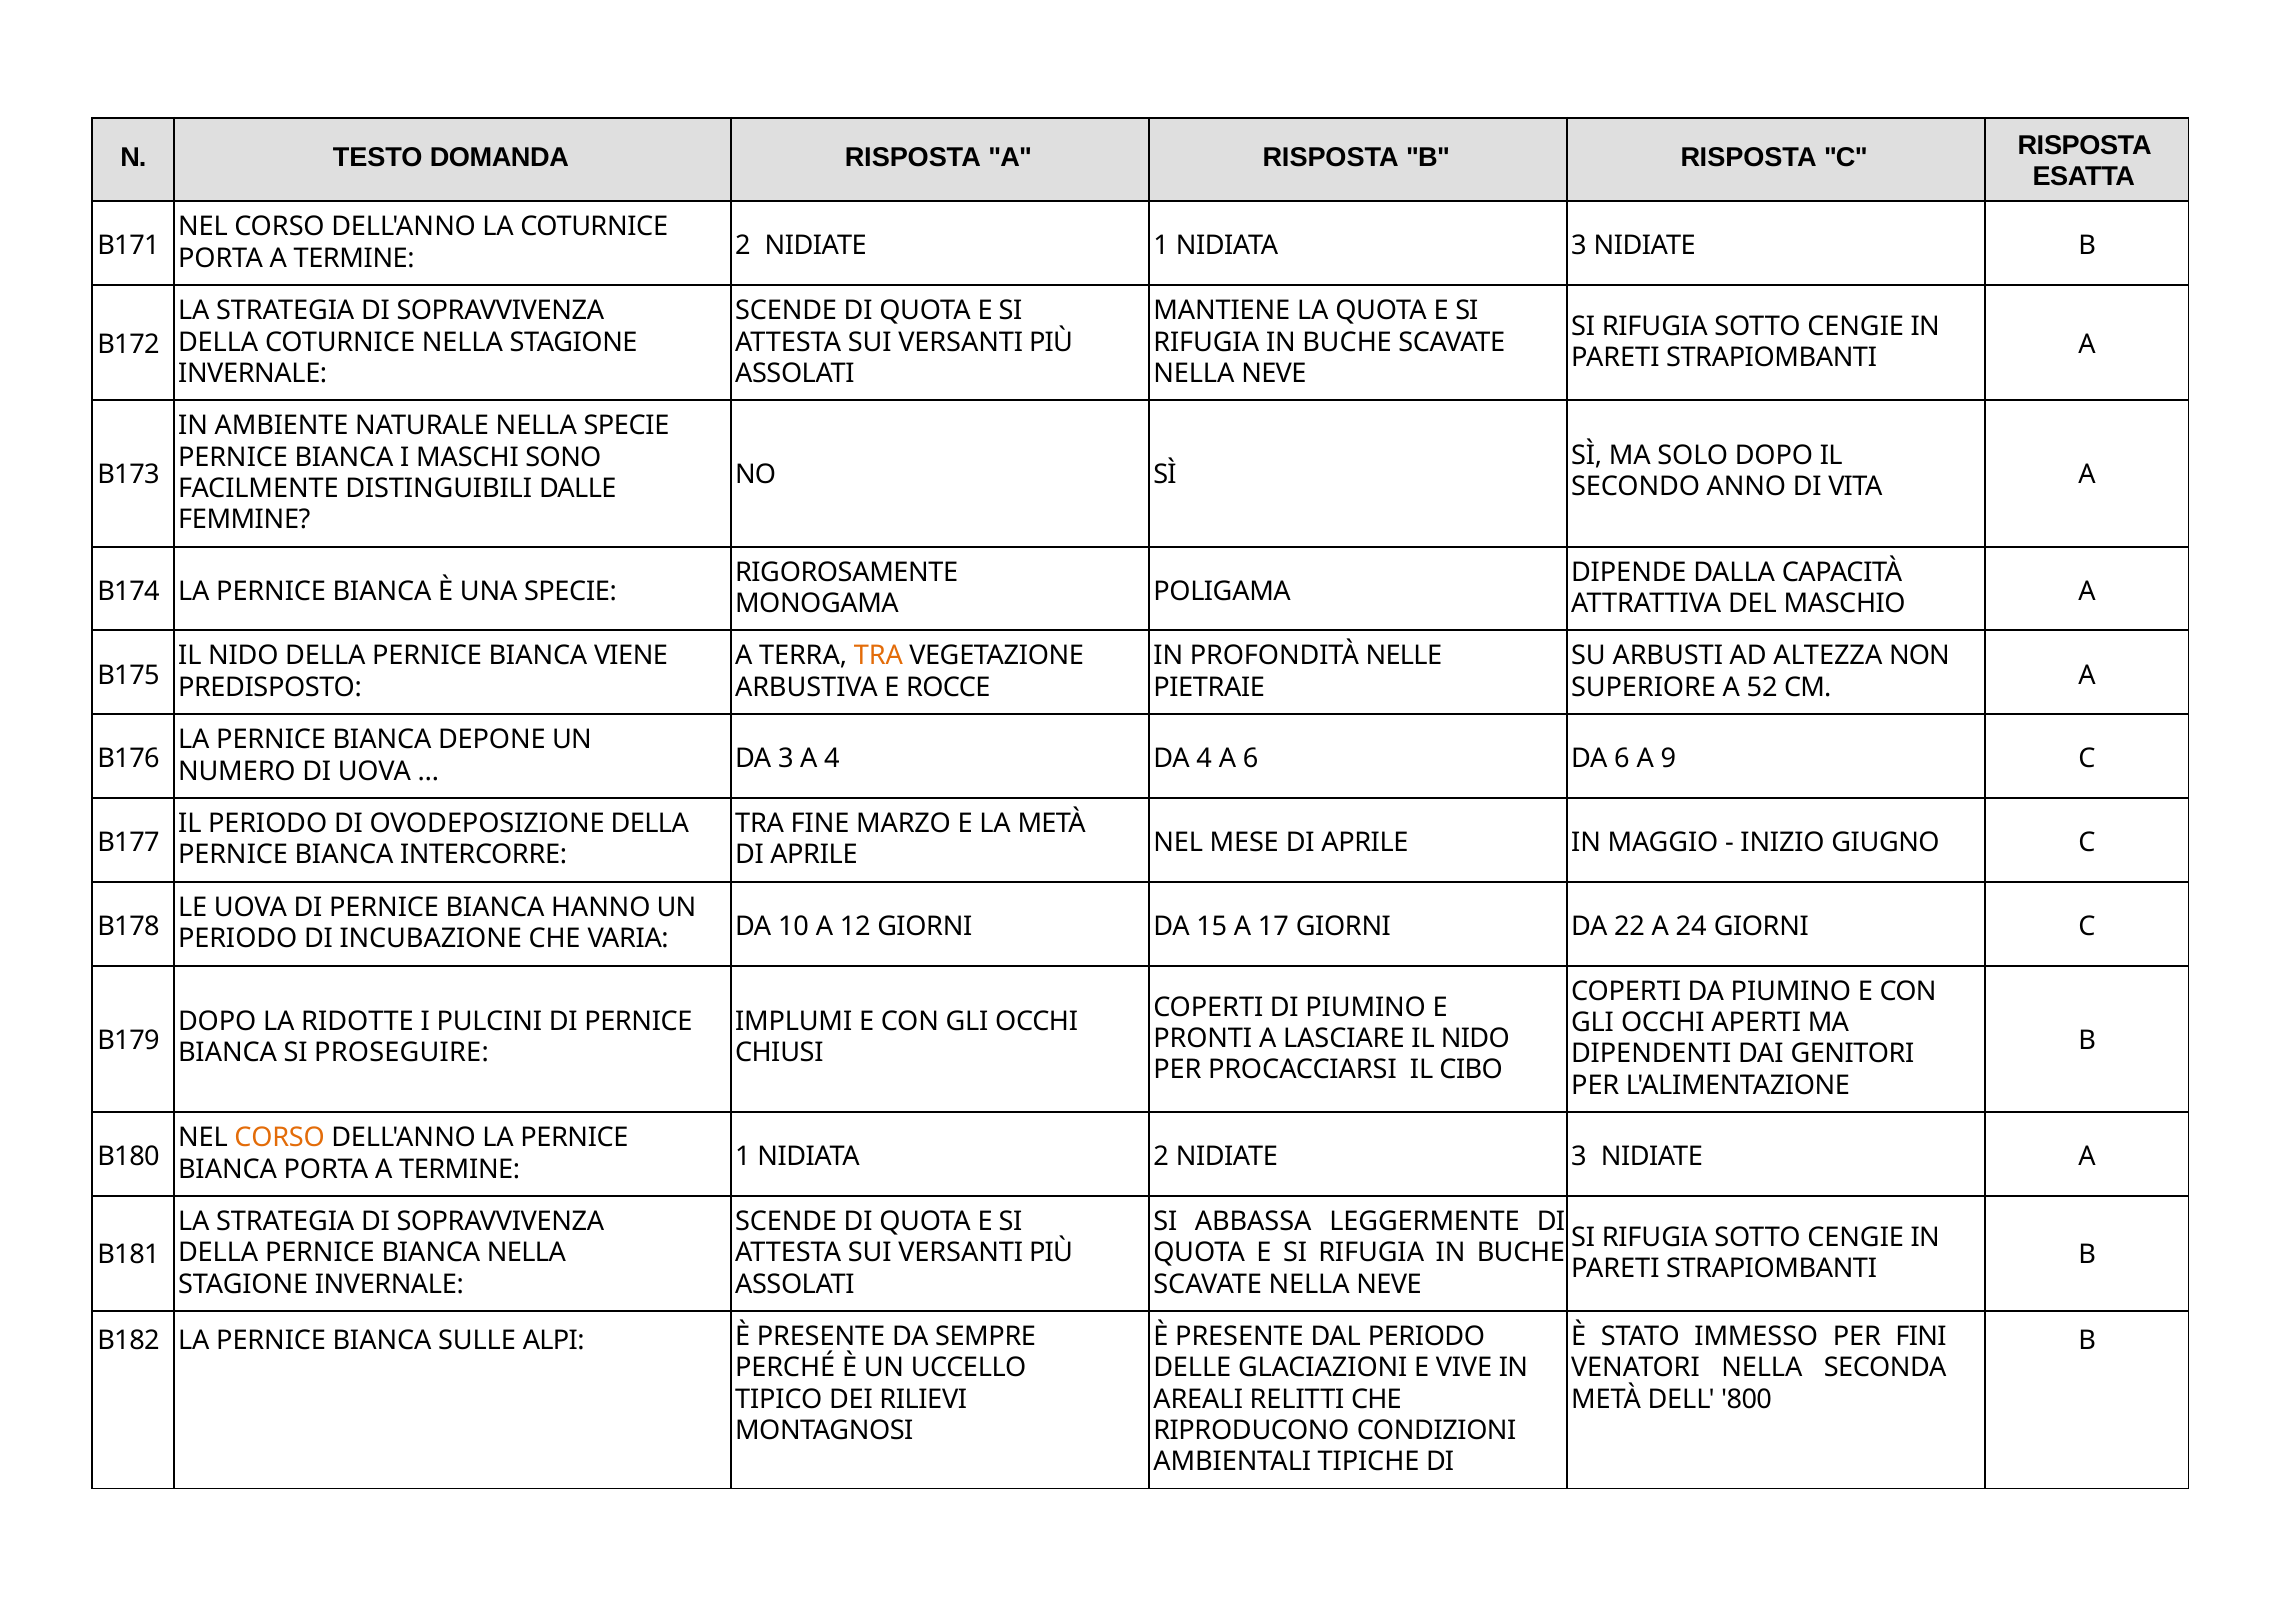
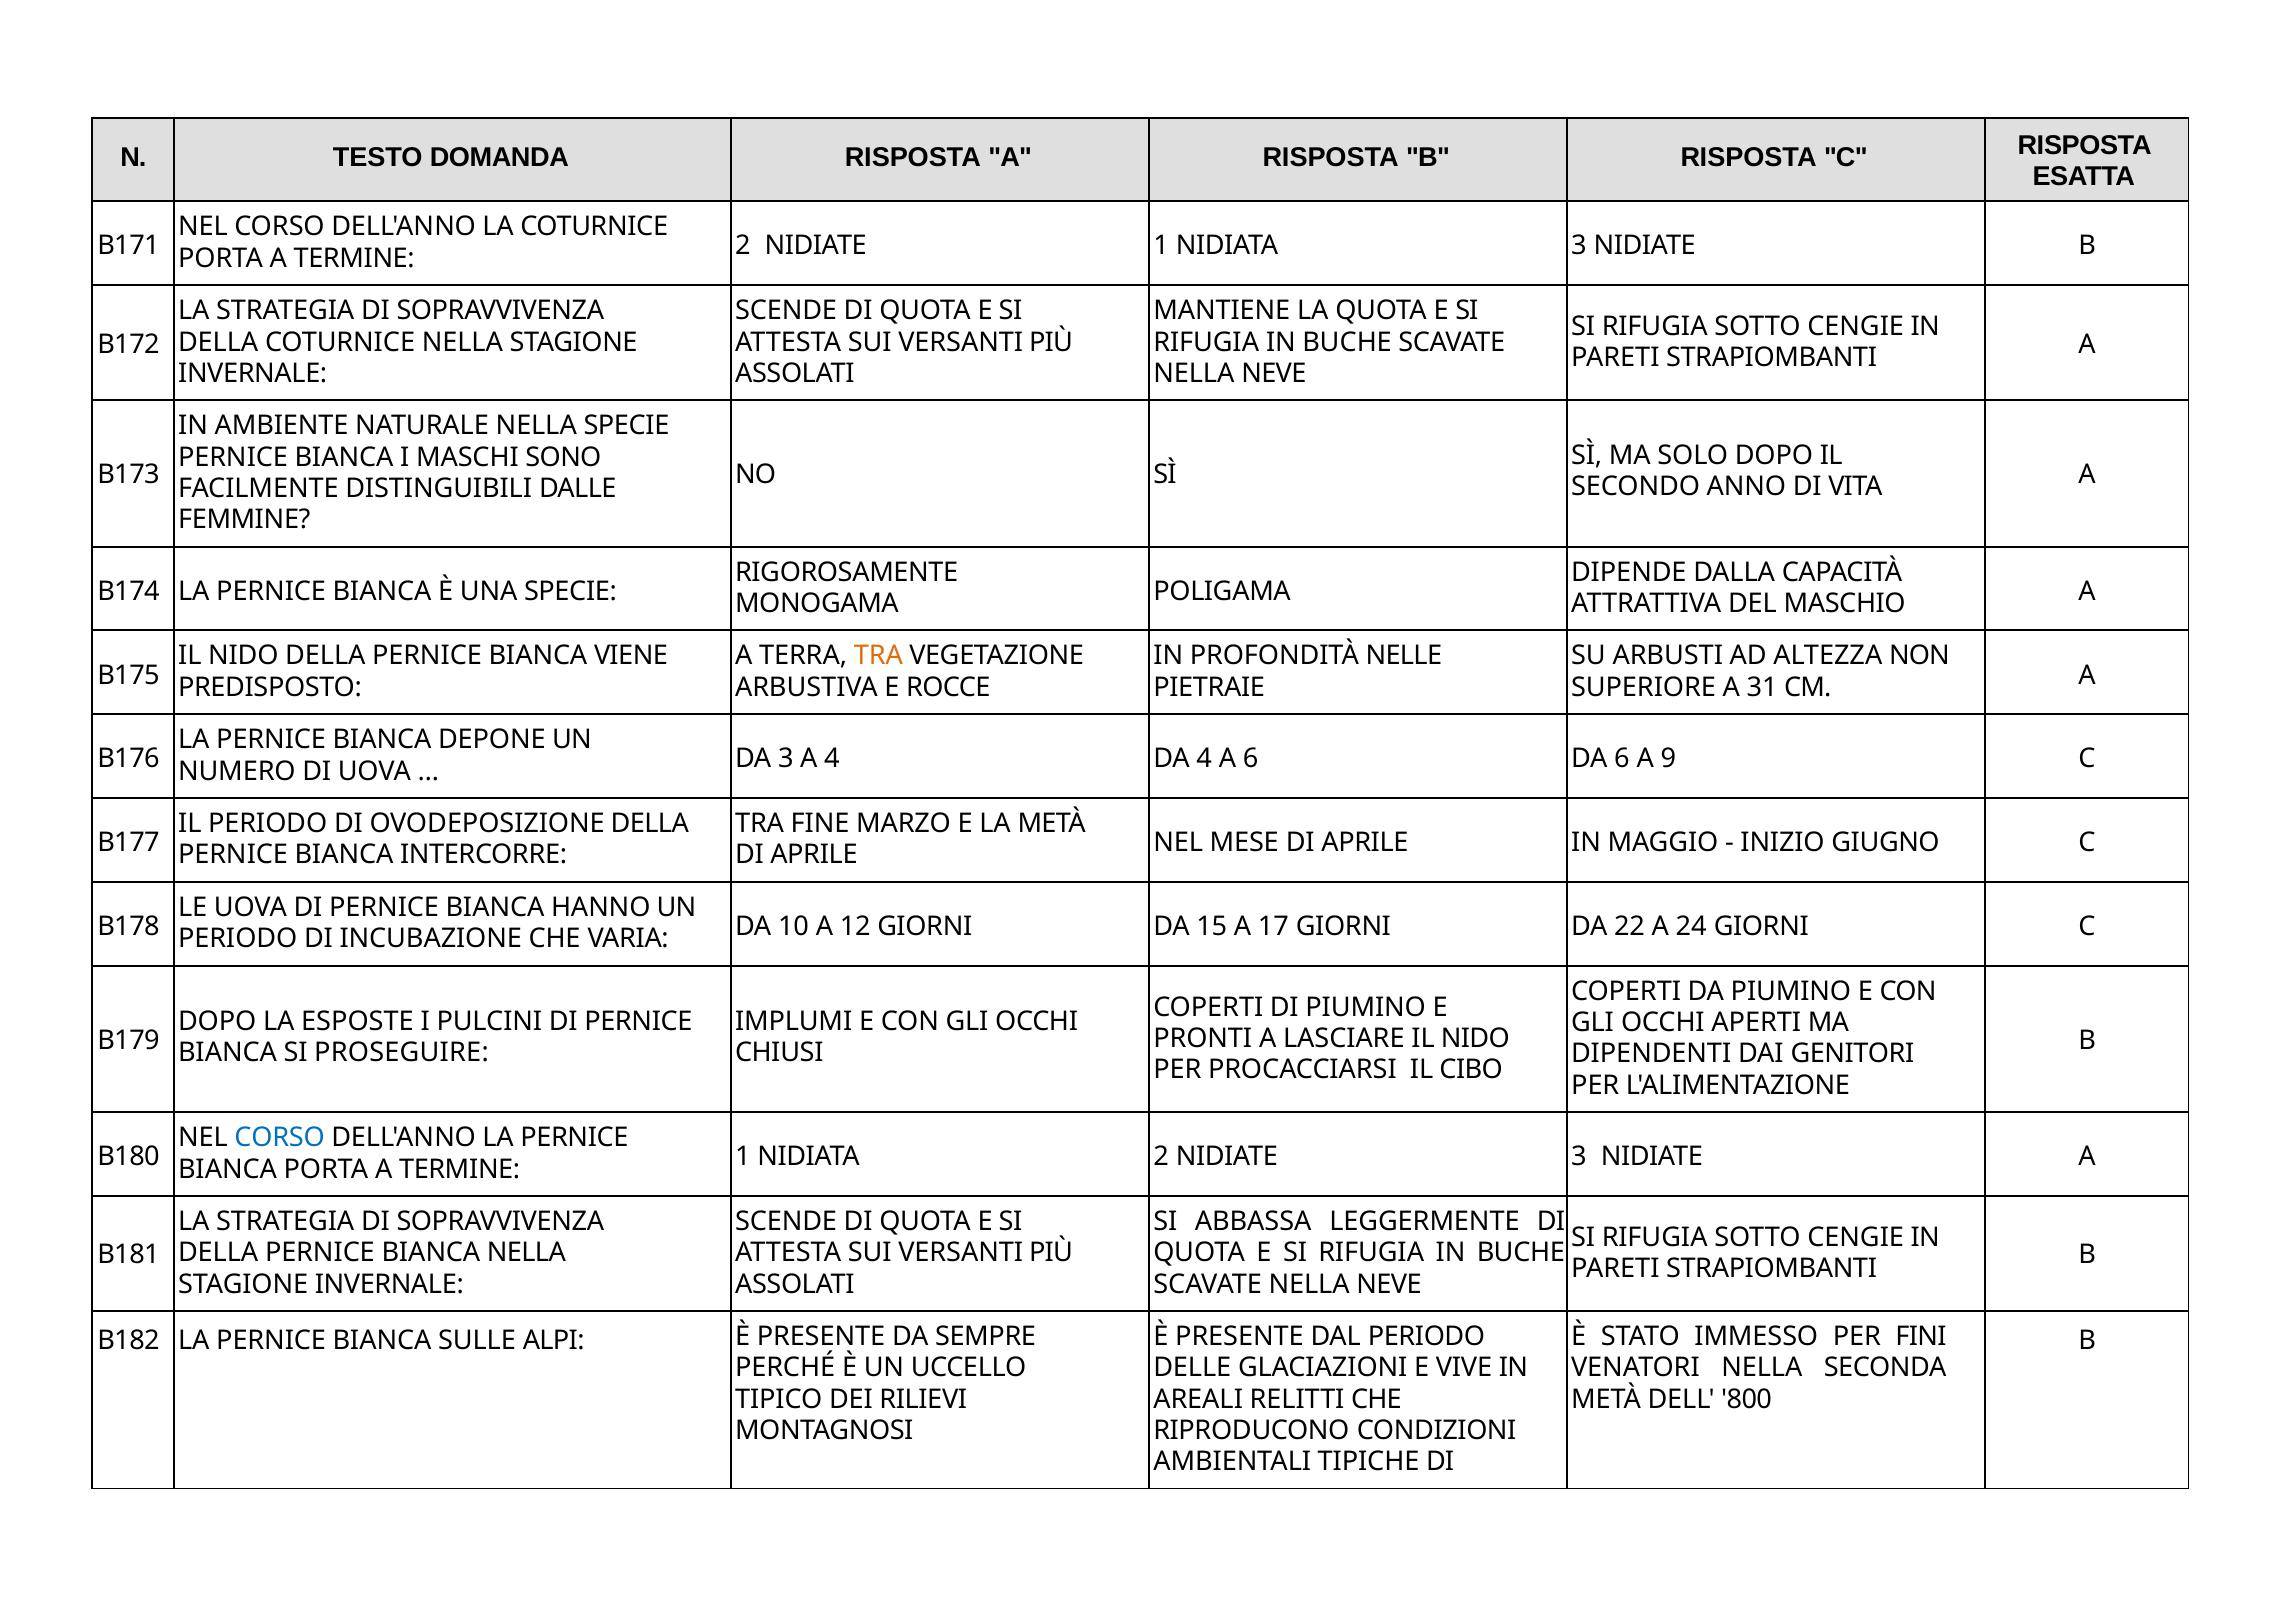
52: 52 -> 31
RIDOTTE: RIDOTTE -> ESPOSTE
CORSO at (280, 1138) colour: orange -> blue
